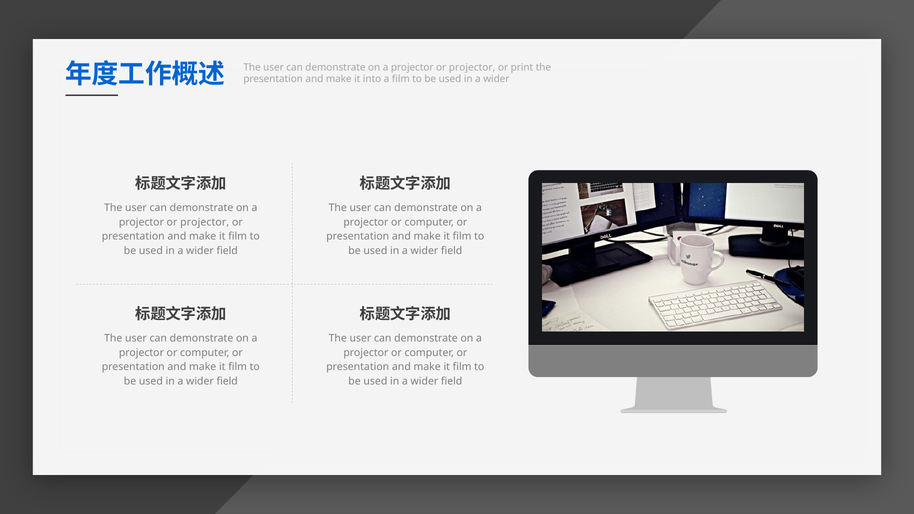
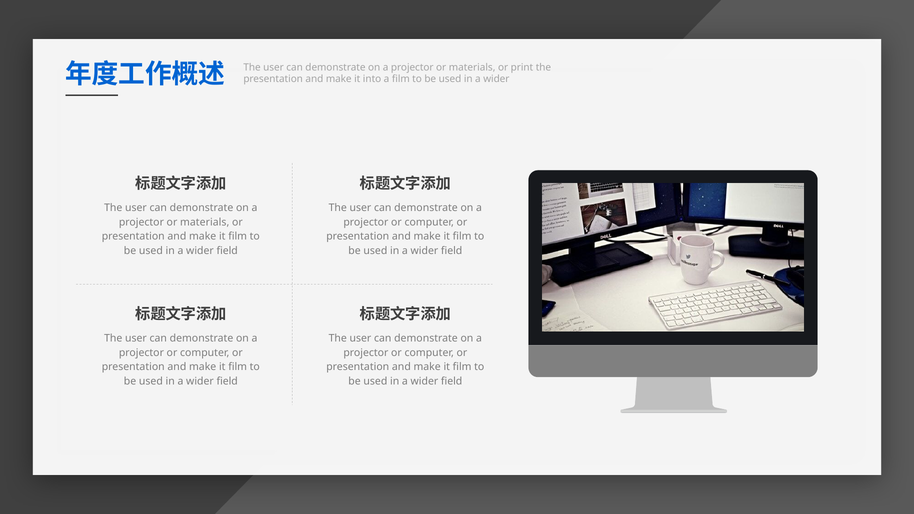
projector at (472, 67): projector -> materials
projector at (205, 222): projector -> materials
